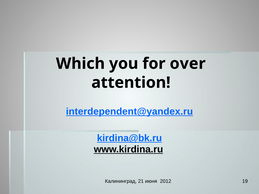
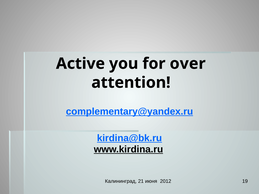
Which: Which -> Active
interdependent@yandex.ru: interdependent@yandex.ru -> complementary@yandex.ru
